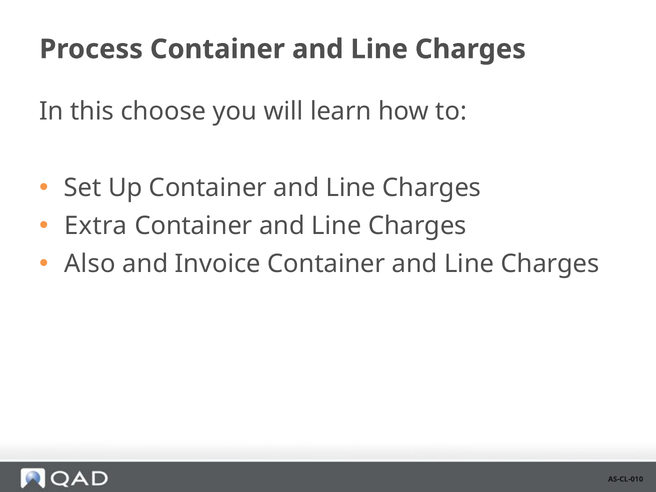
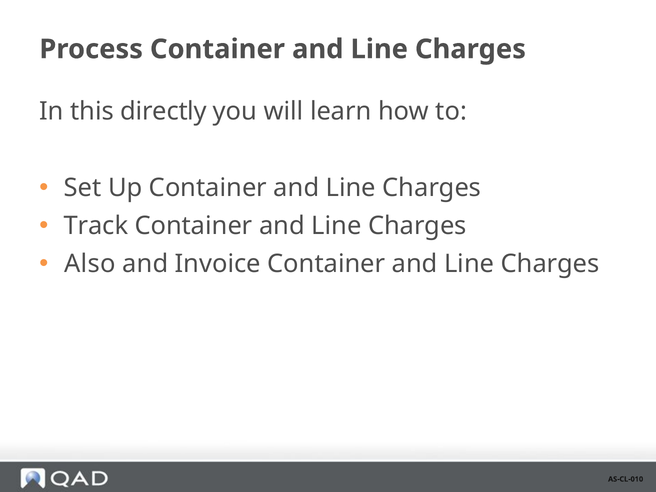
choose: choose -> directly
Extra: Extra -> Track
